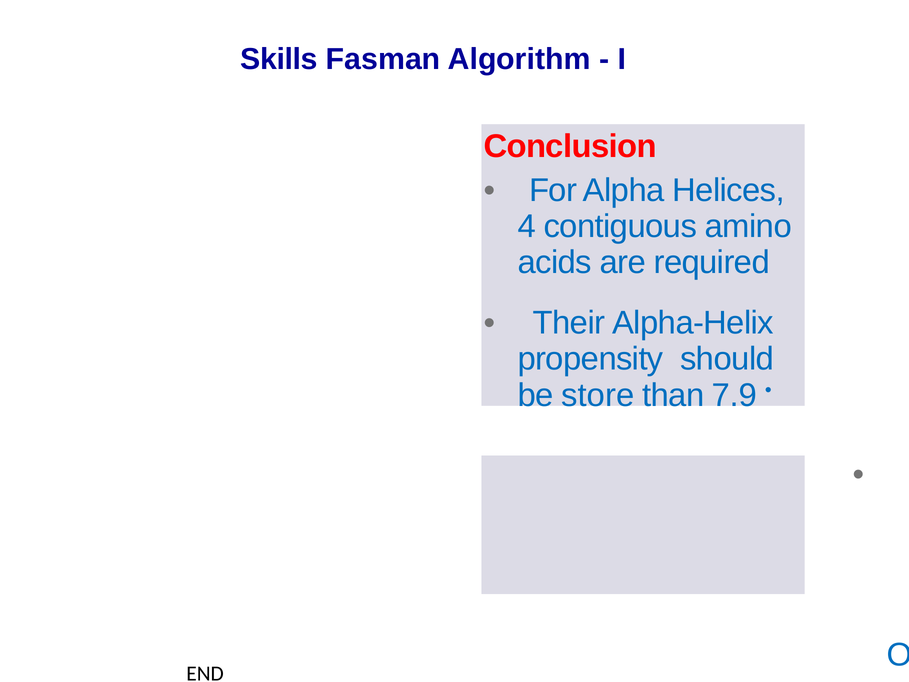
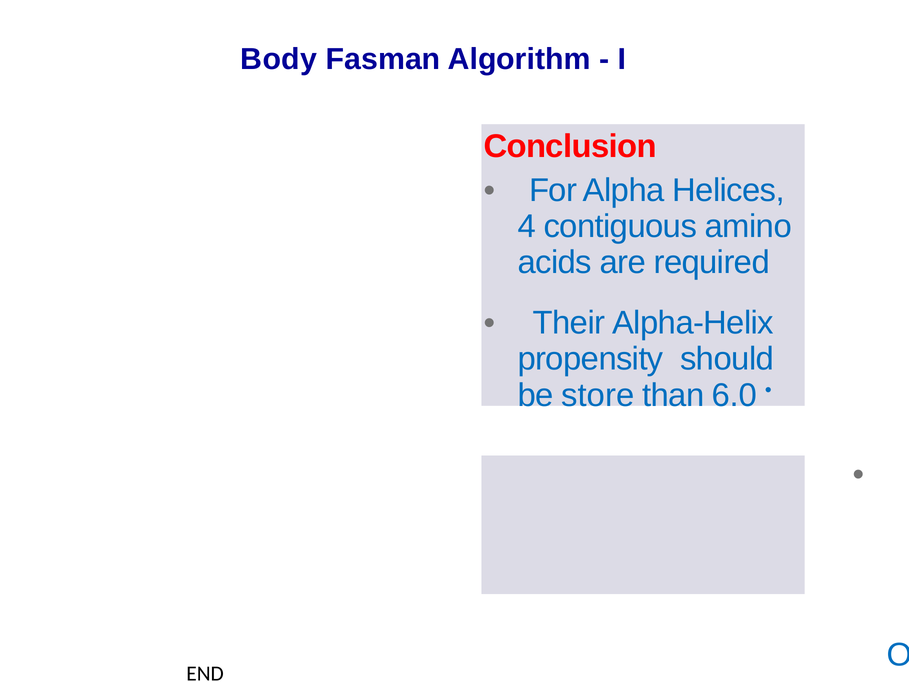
Skills: Skills -> Body
7.9: 7.9 -> 6.0
